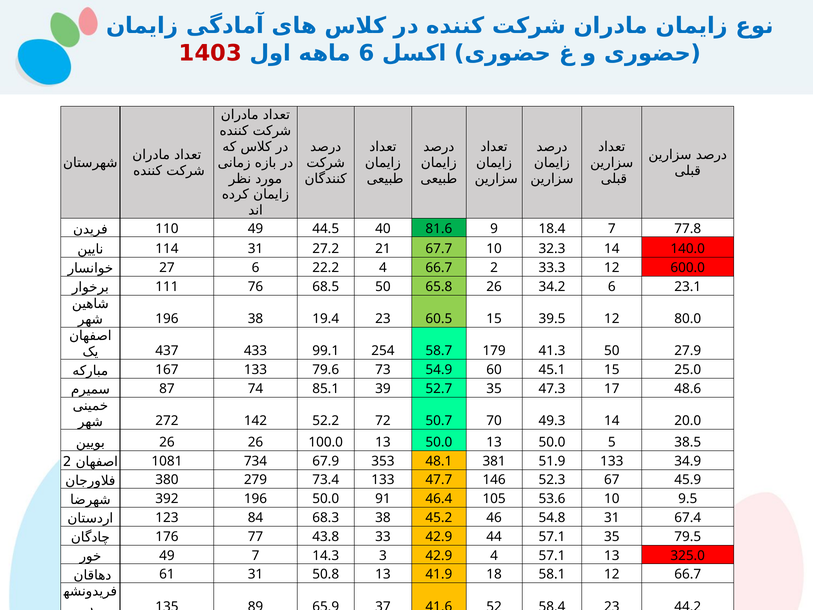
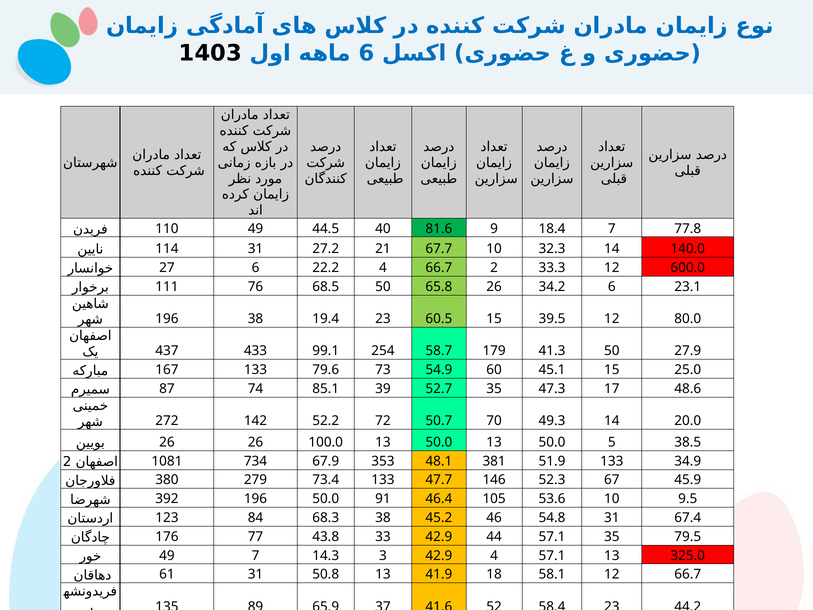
1403 colour: red -> black
